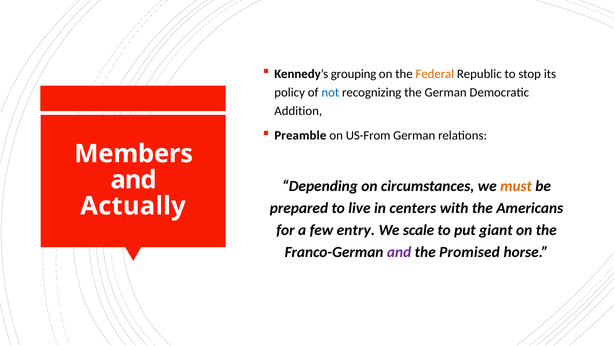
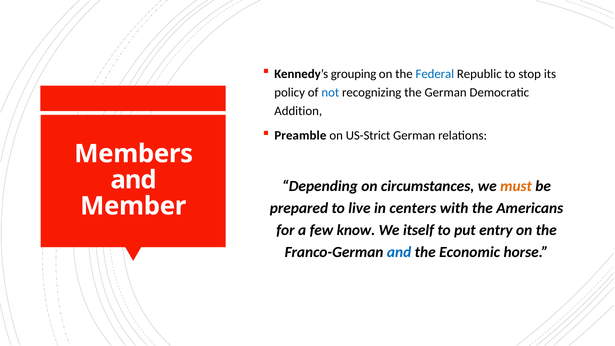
Federal colour: orange -> blue
US-From: US-From -> US-Strict
Actually: Actually -> Member
entry: entry -> know
scale: scale -> itself
giant: giant -> entry
and at (399, 252) colour: purple -> blue
Promised: Promised -> Economic
